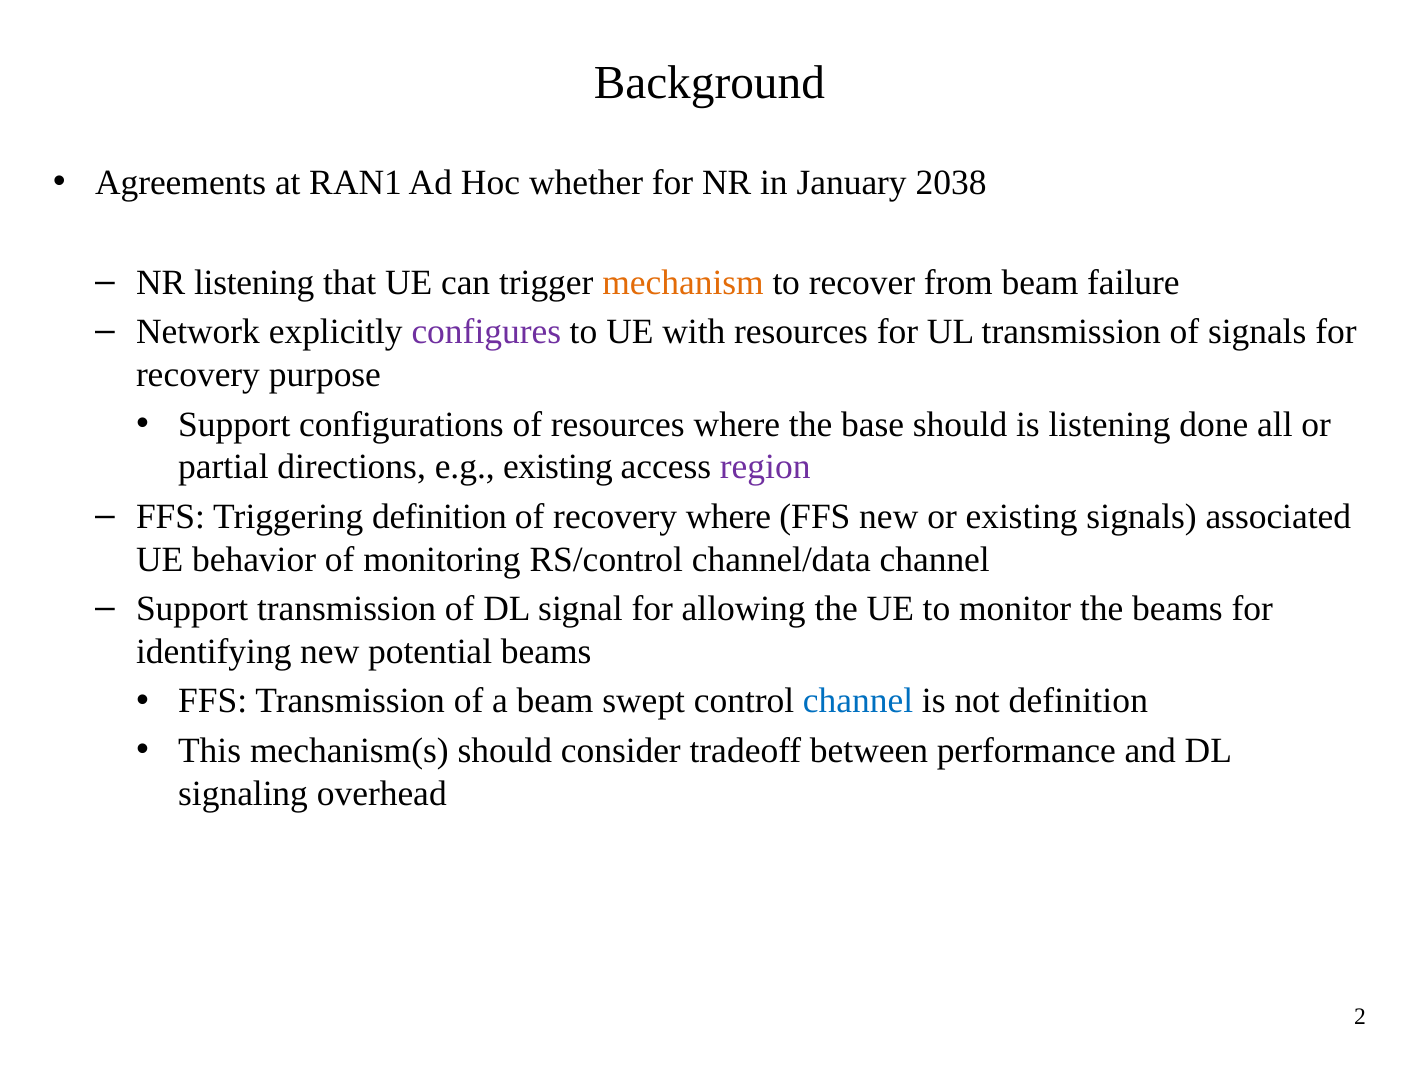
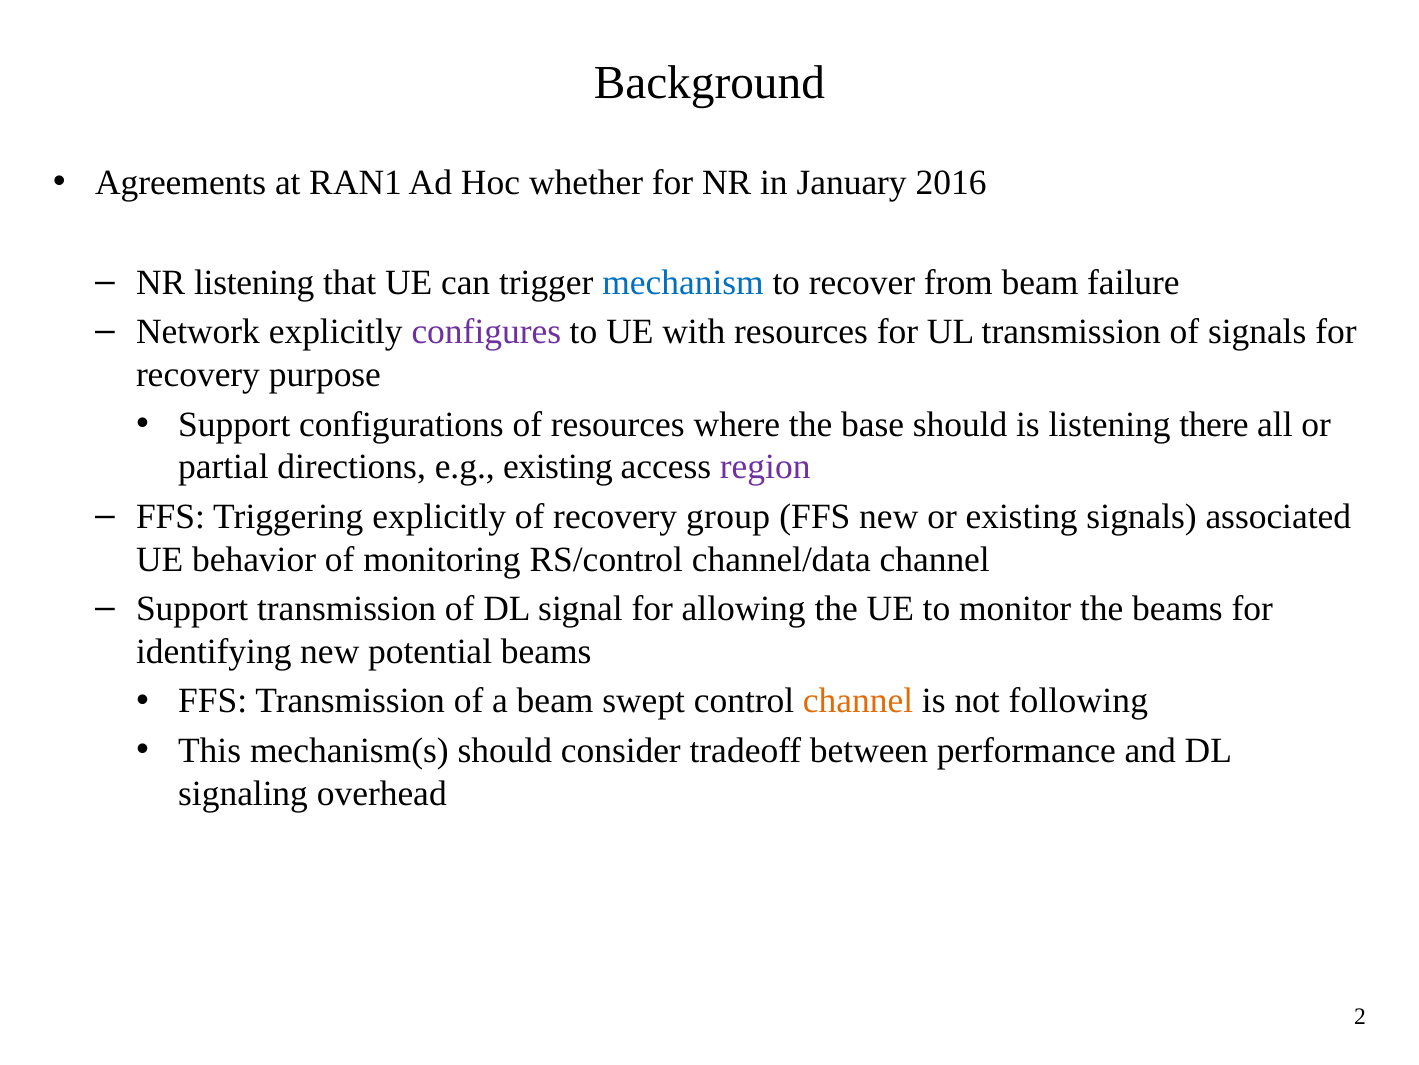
2038: 2038 -> 2016
mechanism colour: orange -> blue
done: done -> there
Triggering definition: definition -> explicitly
recovery where: where -> group
channel at (858, 701) colour: blue -> orange
not definition: definition -> following
